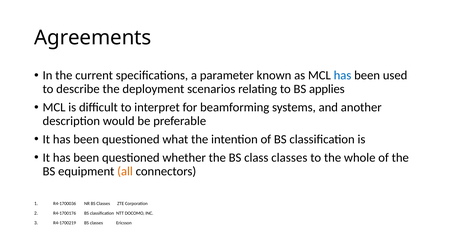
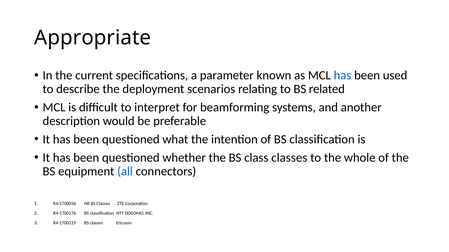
Agreements: Agreements -> Appropriate
applies: applies -> related
all colour: orange -> blue
